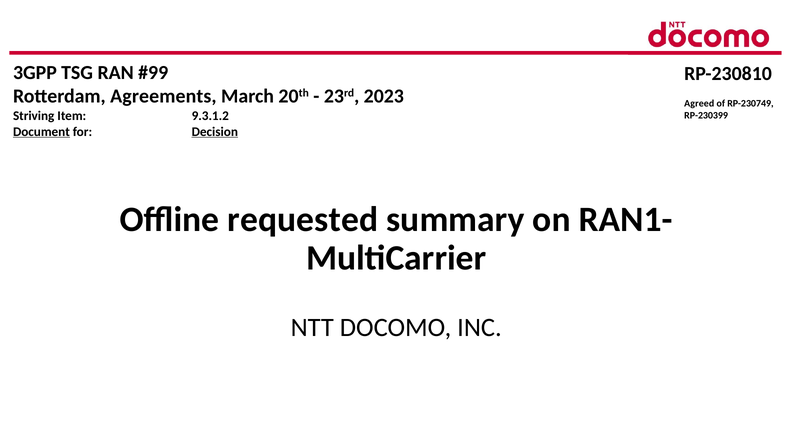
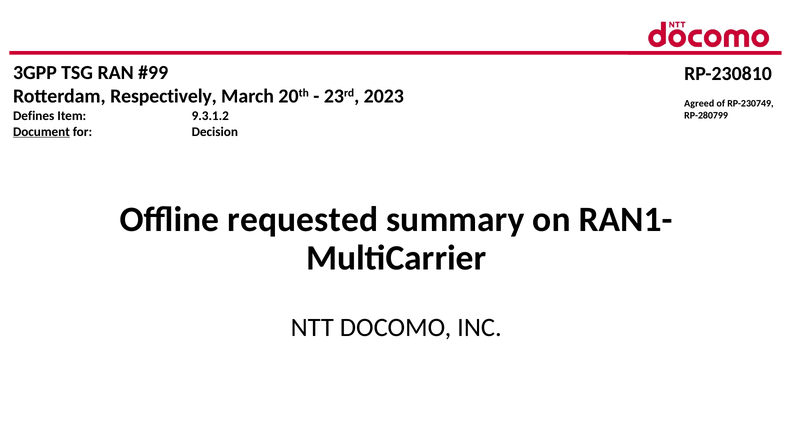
Agreements: Agreements -> Respectively
Striving: Striving -> Defines
RP-230399: RP-230399 -> RP-280799
Decision underline: present -> none
